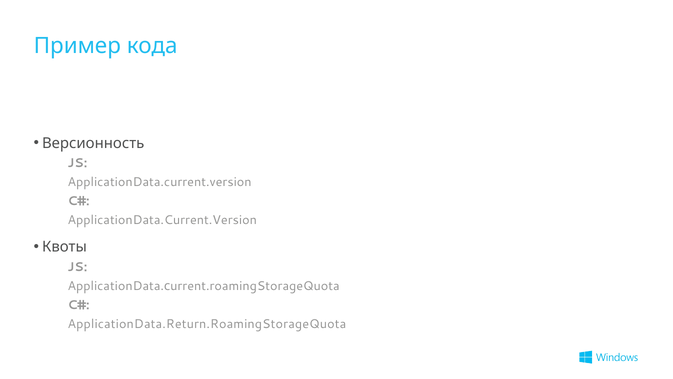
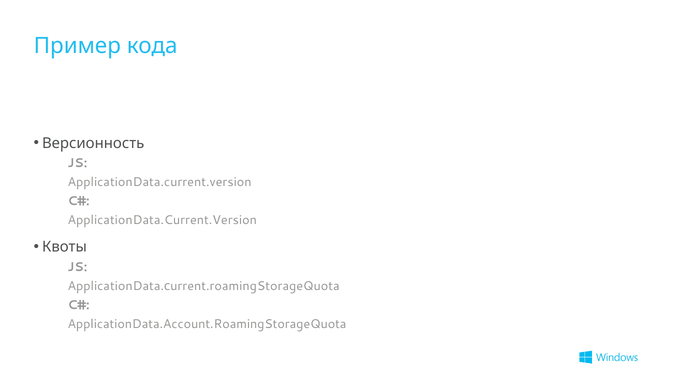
ApplicationData.Return.RoamingStorageQuota: ApplicationData.Return.RoamingStorageQuota -> ApplicationData.Account.RoamingStorageQuota
